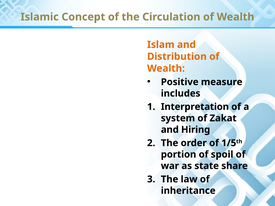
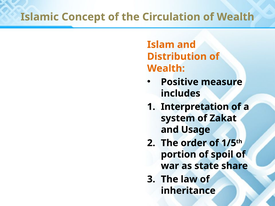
Hiring: Hiring -> Usage
